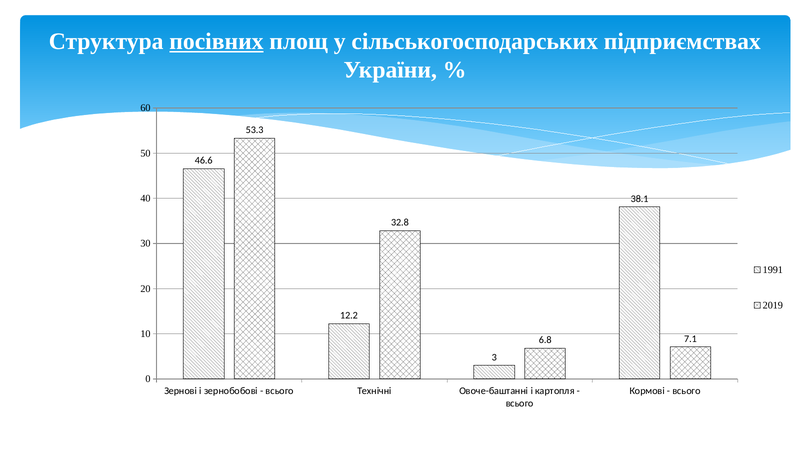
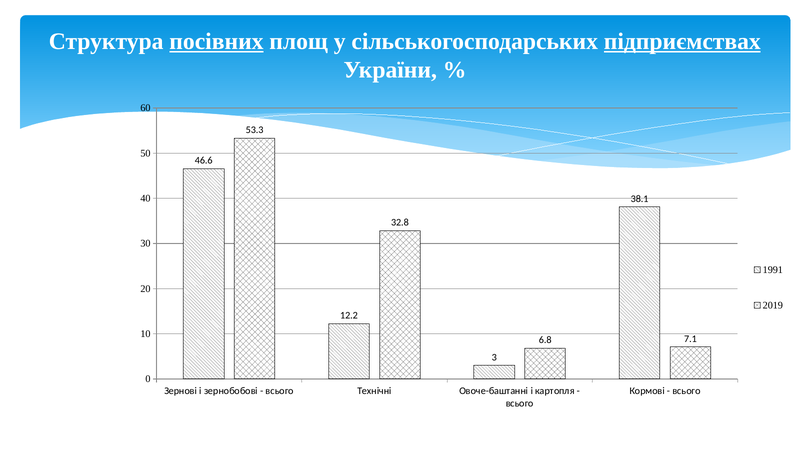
підприємствах underline: none -> present
